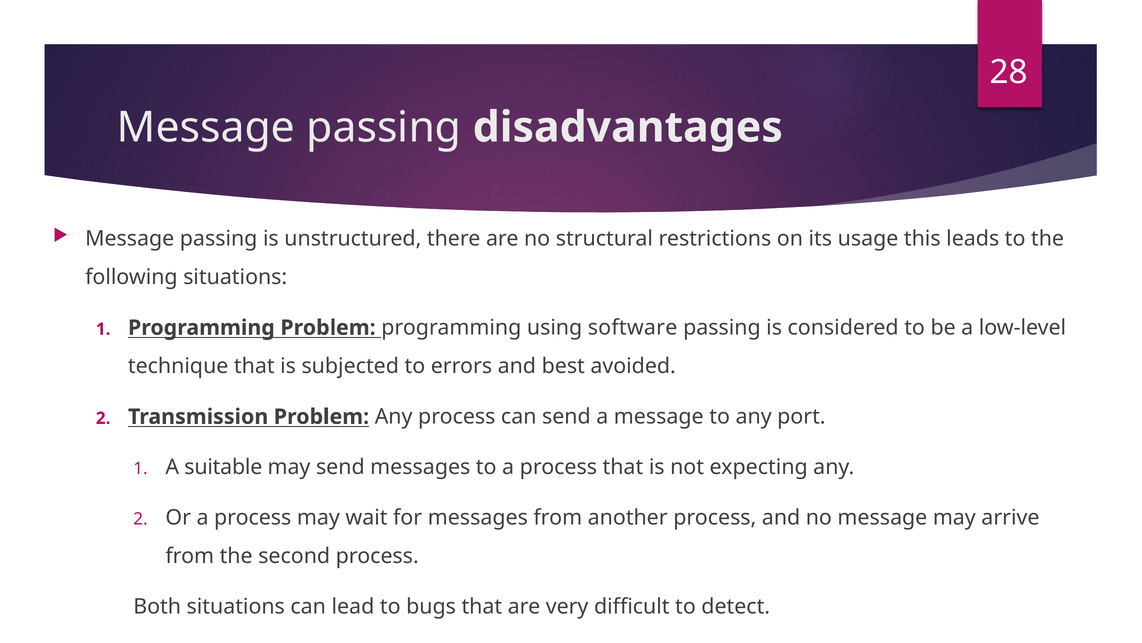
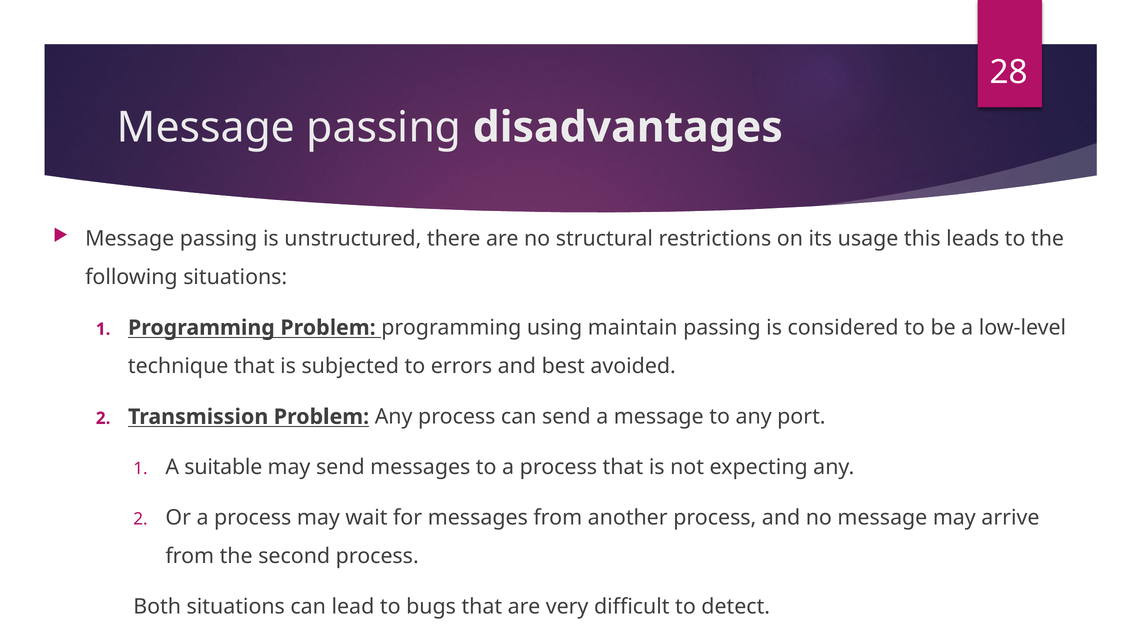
software: software -> maintain
